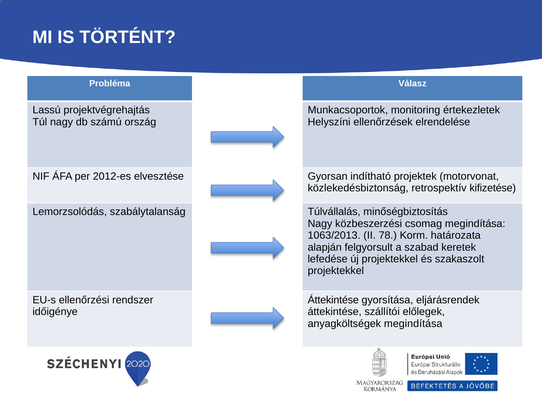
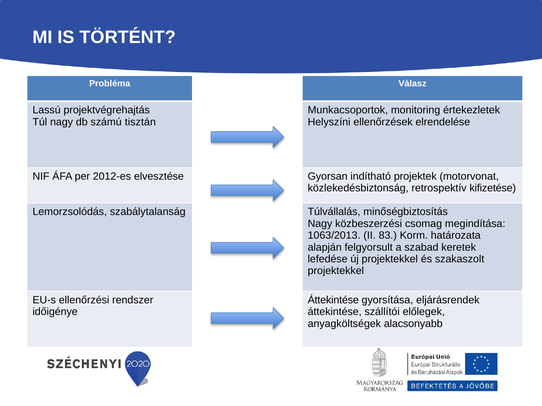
ország: ország -> tisztán
78: 78 -> 83
anyagköltségek megindítása: megindítása -> alacsonyabb
